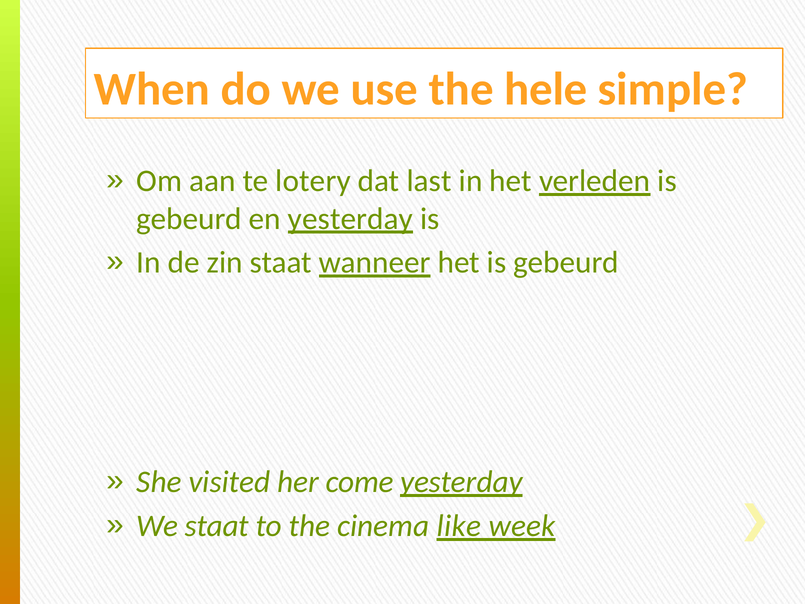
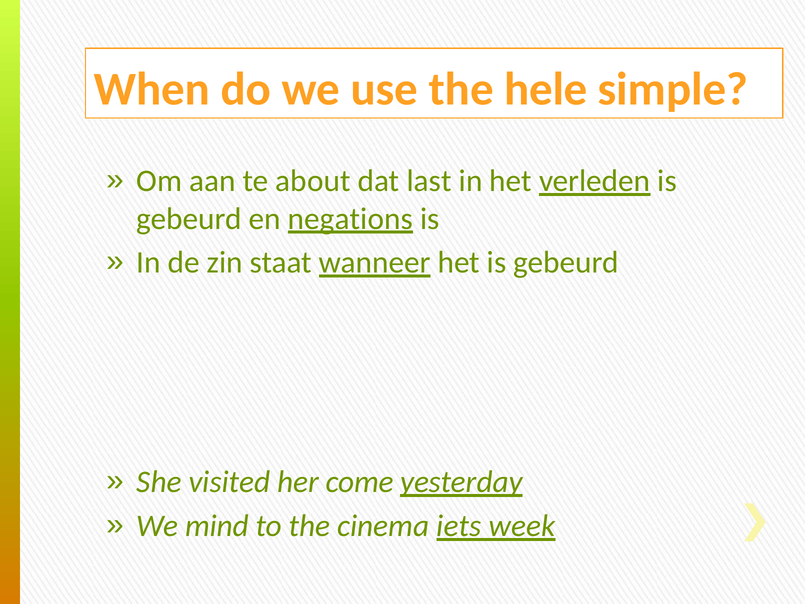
lotery: lotery -> about
en yesterday: yesterday -> negations
We staat: staat -> mind
like: like -> iets
